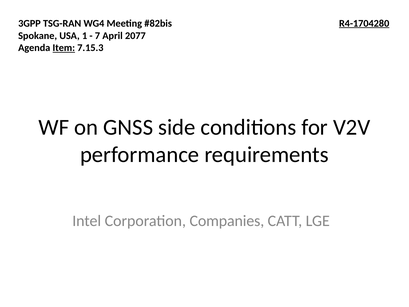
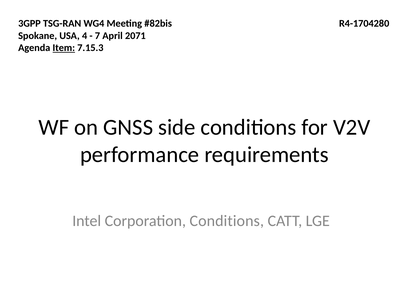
R4-1704280 underline: present -> none
1: 1 -> 4
2077: 2077 -> 2071
Corporation Companies: Companies -> Conditions
